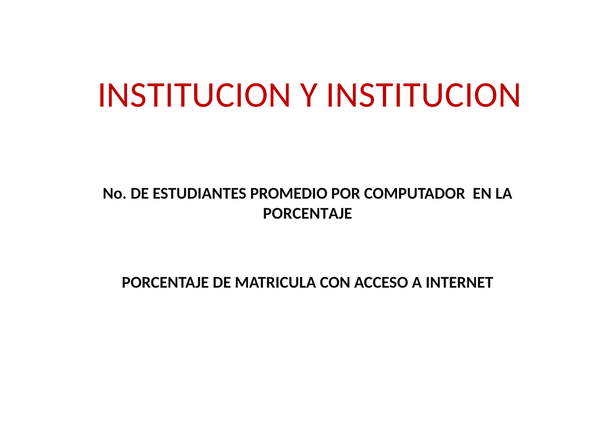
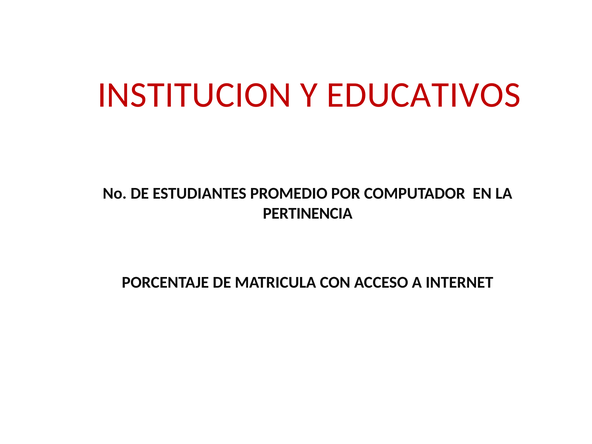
Y INSTITUCION: INSTITUCION -> EDUCATIVOS
PORCENTAJE at (308, 213): PORCENTAJE -> PERTINENCIA
